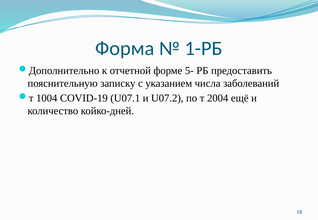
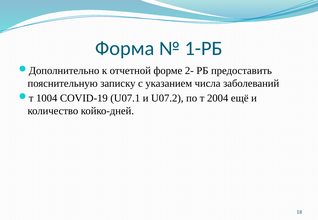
5-: 5- -> 2-
